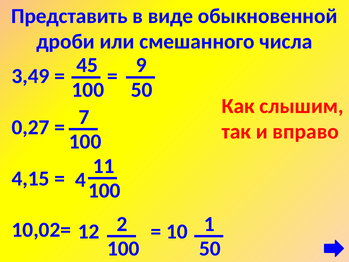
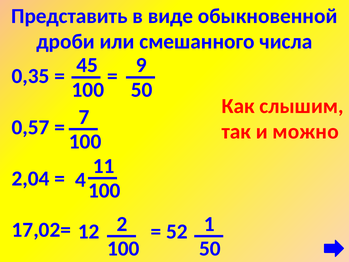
3,49: 3,49 -> 0,35
0,27: 0,27 -> 0,57
вправо: вправо -> можно
4,15: 4,15 -> 2,04
10,02=: 10,02= -> 17,02=
10: 10 -> 52
